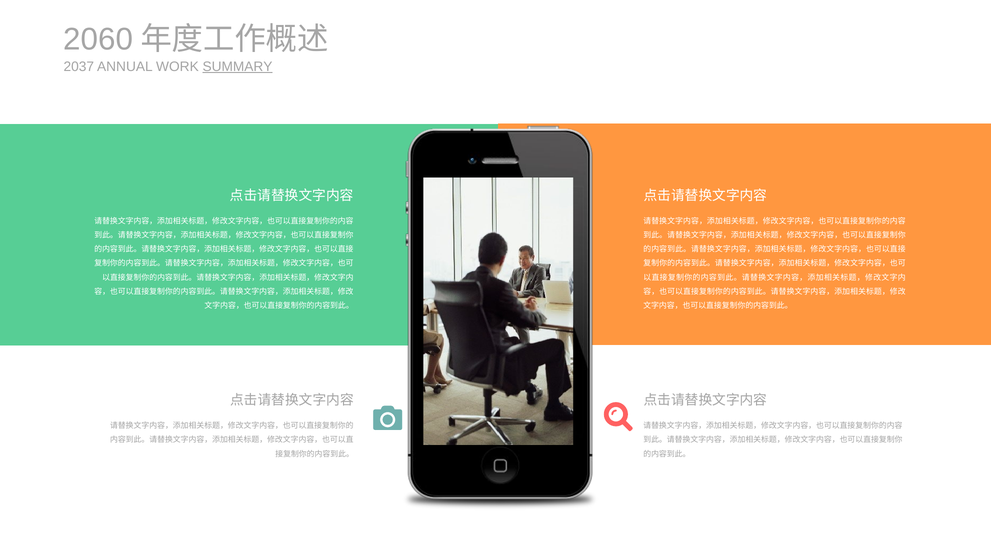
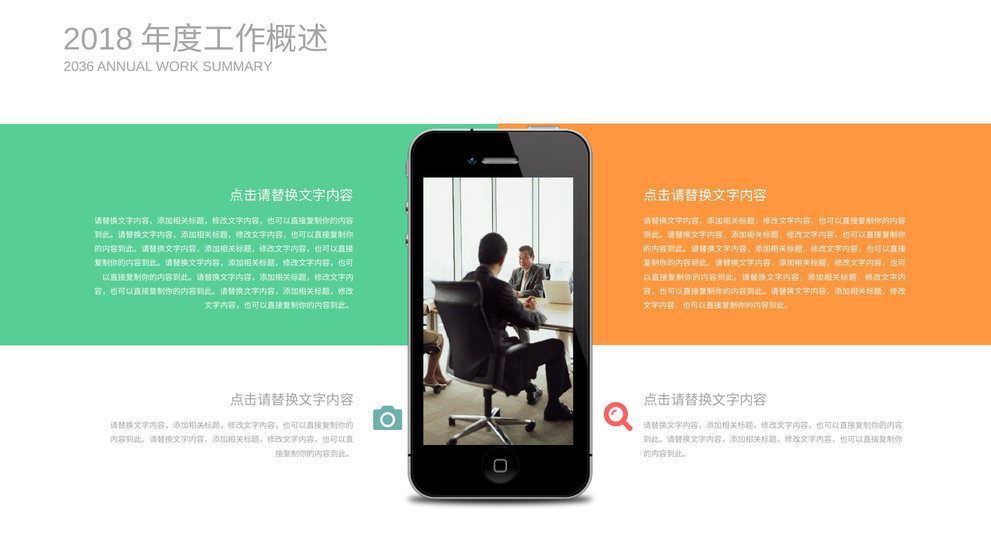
2060: 2060 -> 2018
2037: 2037 -> 2036
SUMMARY underline: present -> none
